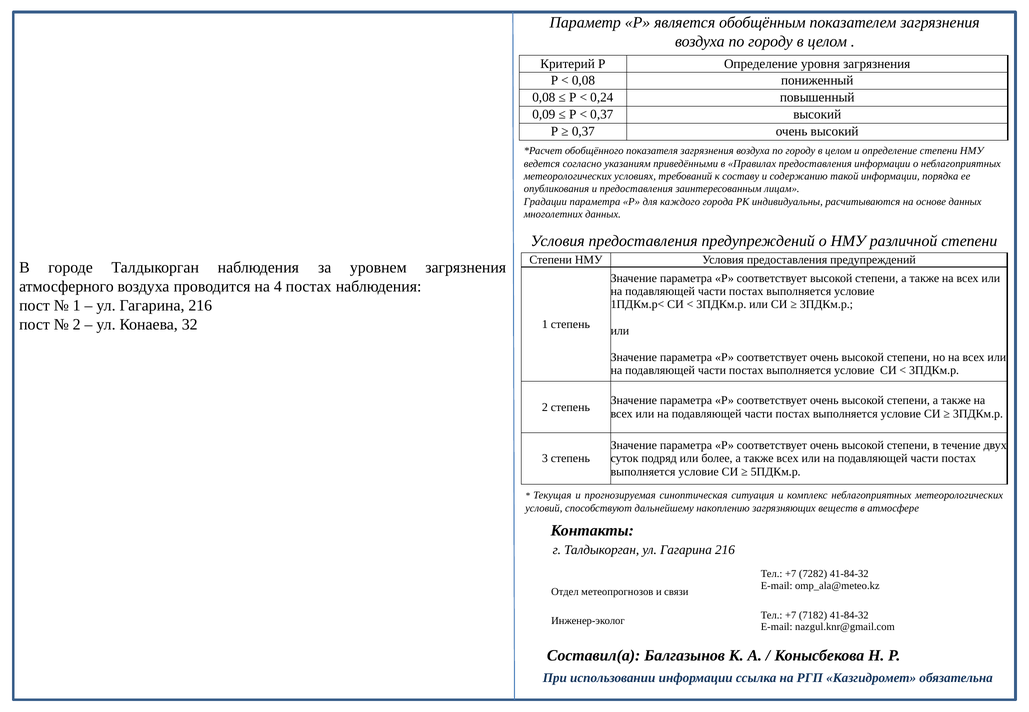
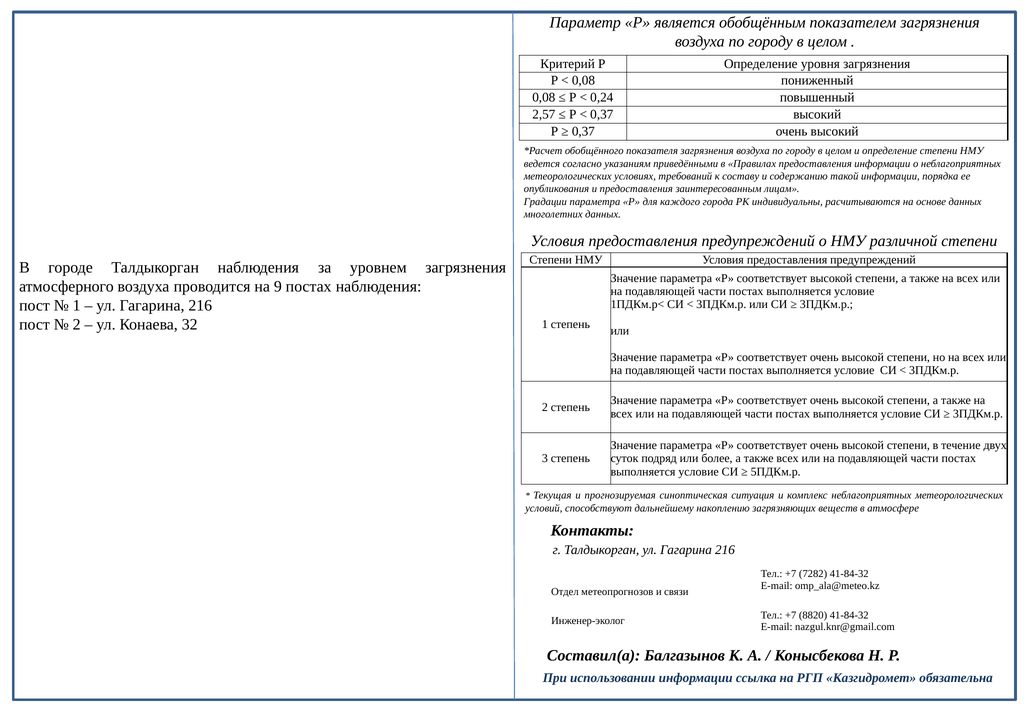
0,09: 0,09 -> 2,57
4: 4 -> 9
7182: 7182 -> 8820
